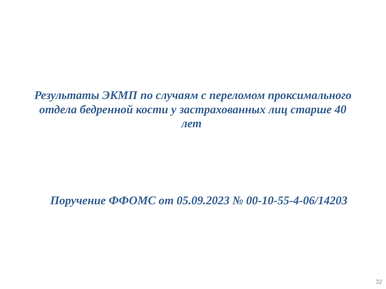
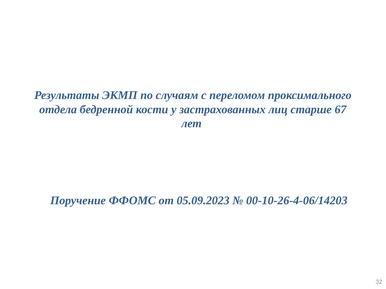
40: 40 -> 67
00-10-55-4-06/14203: 00-10-55-4-06/14203 -> 00-10-26-4-06/14203
